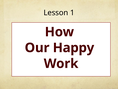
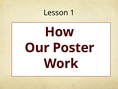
Happy: Happy -> Poster
